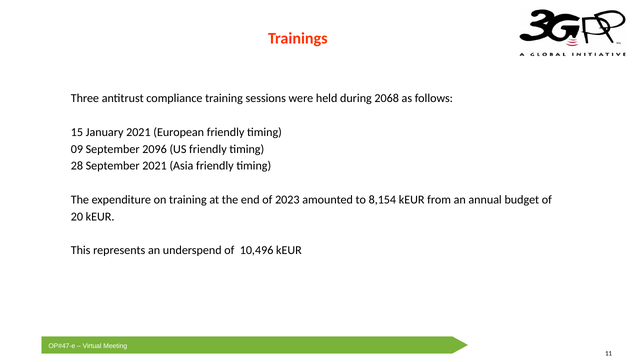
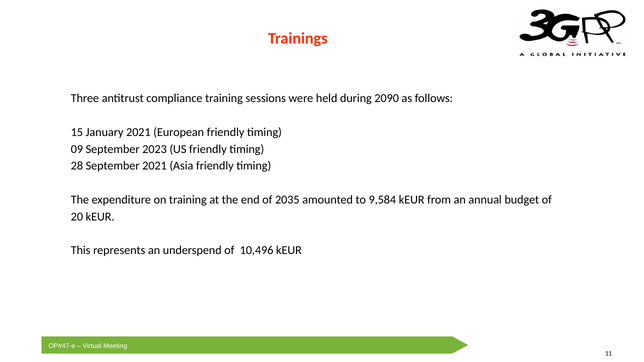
2068: 2068 -> 2090
2096: 2096 -> 2023
2023: 2023 -> 2035
8,154: 8,154 -> 9,584
